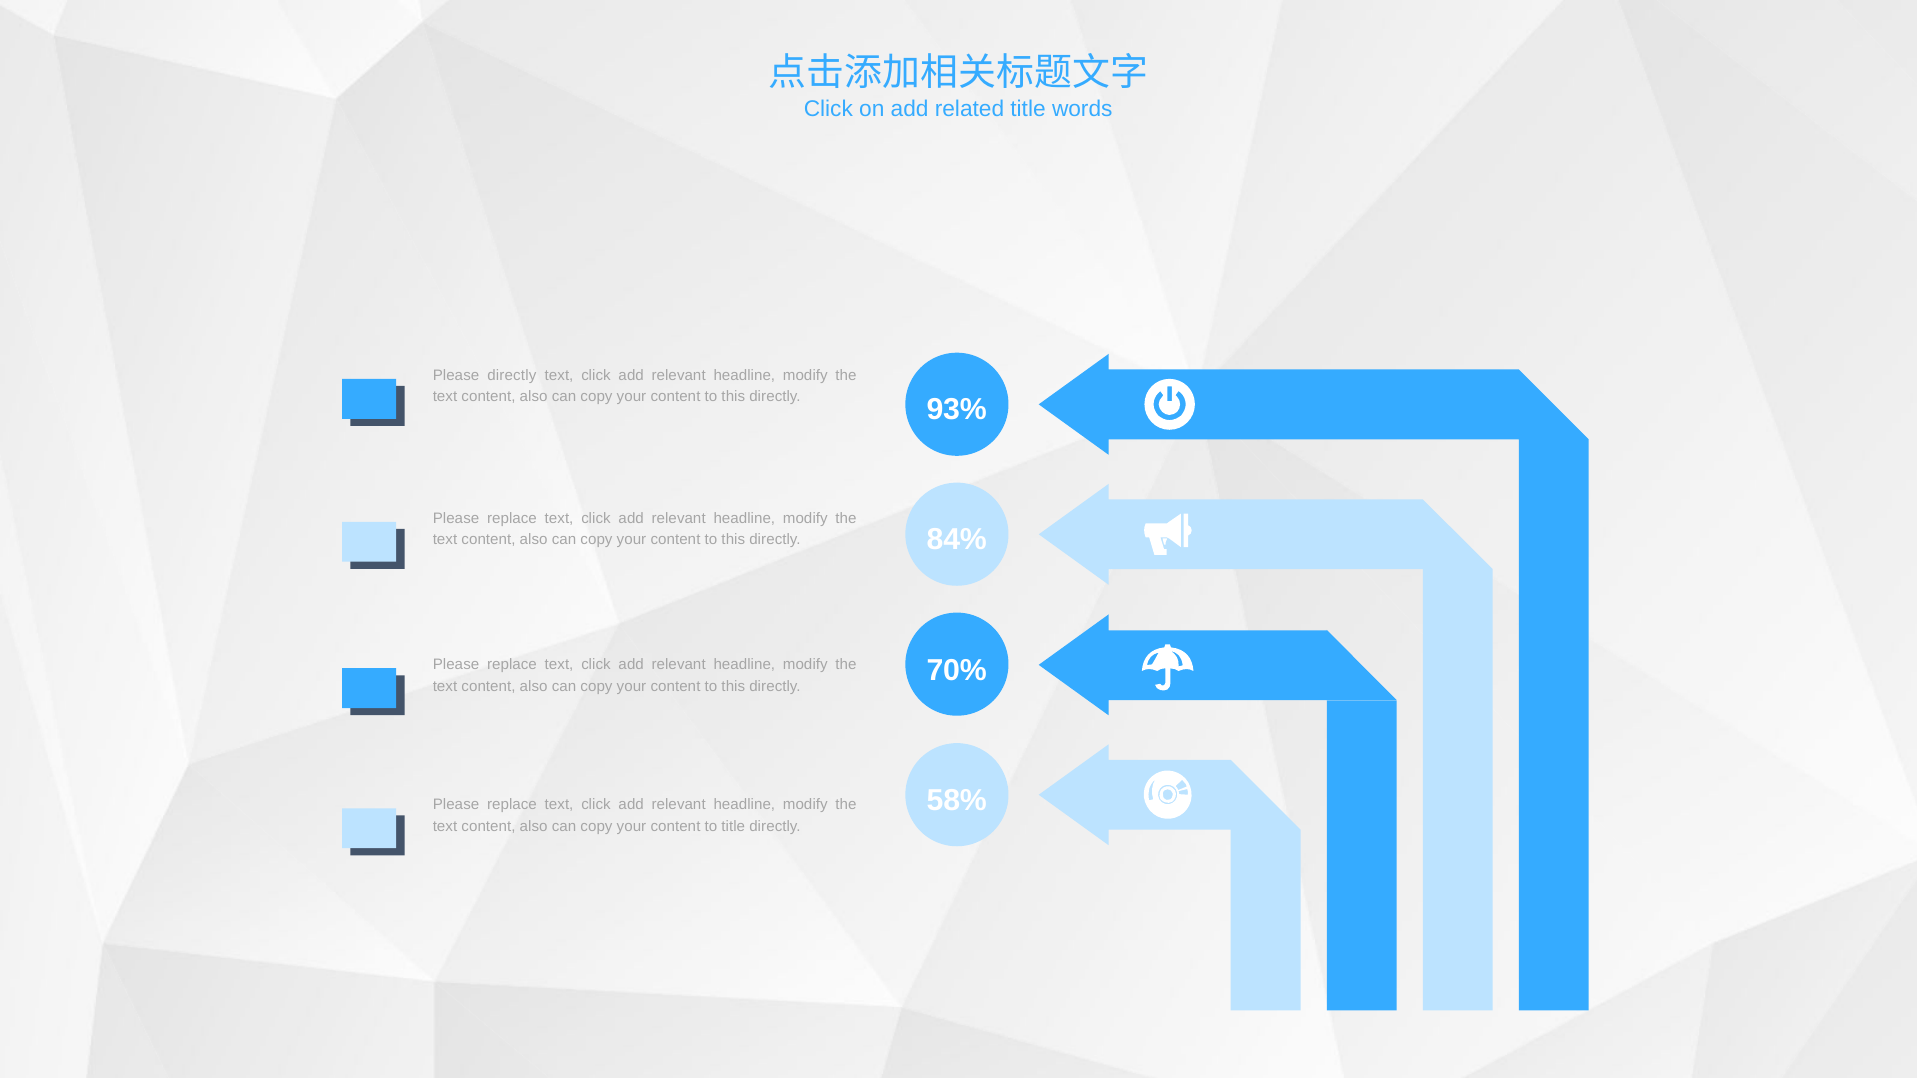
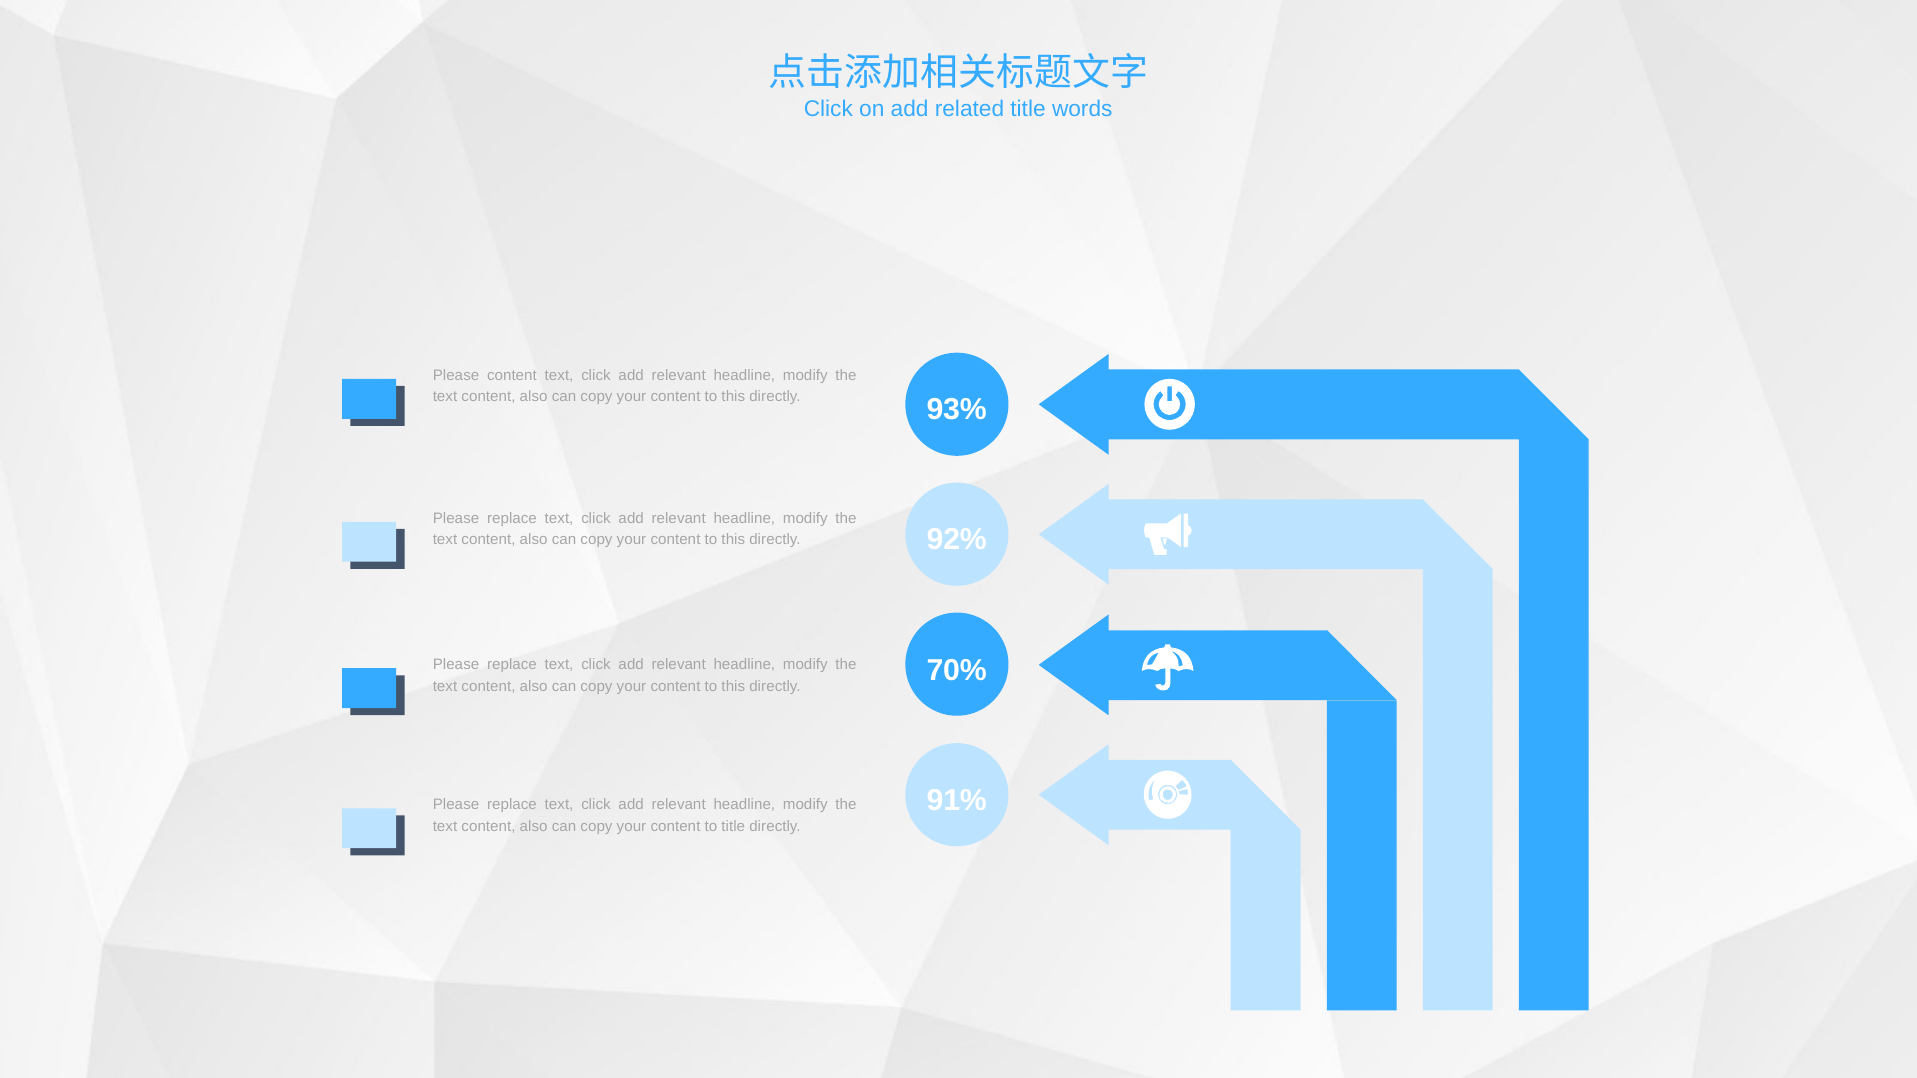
Please directly: directly -> content
84%: 84% -> 92%
58%: 58% -> 91%
